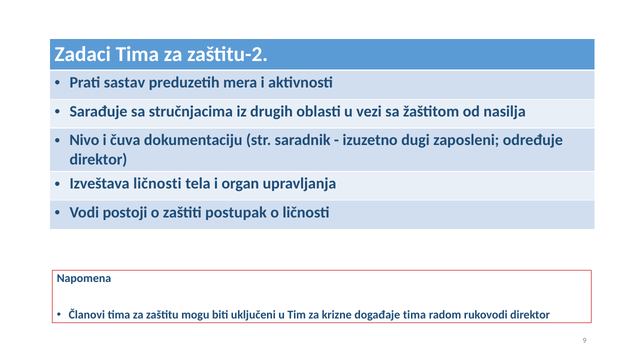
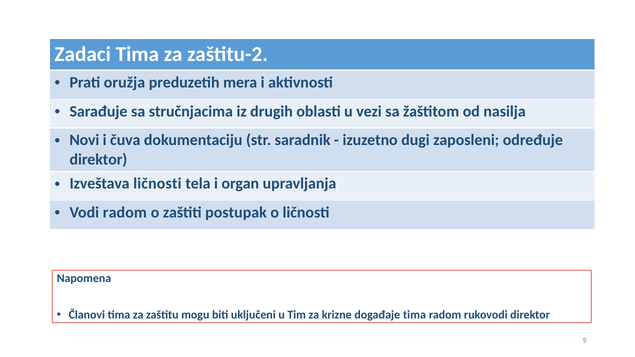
sastav: sastav -> oružja
Nivo: Nivo -> Novi
Vodi postoji: postoji -> radom
